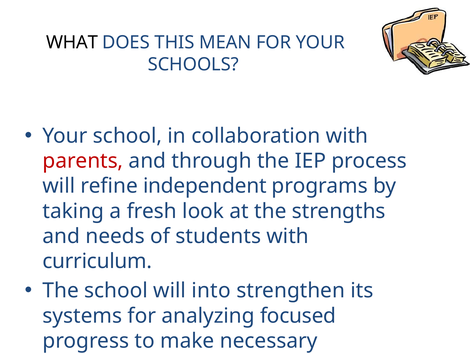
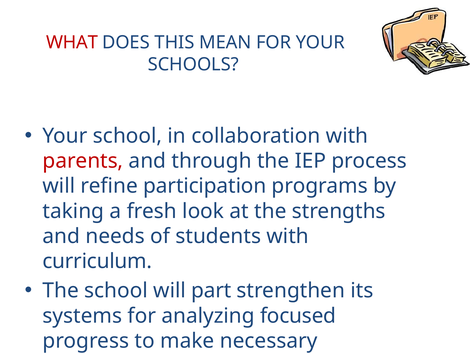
WHAT colour: black -> red
independent: independent -> participation
into: into -> part
